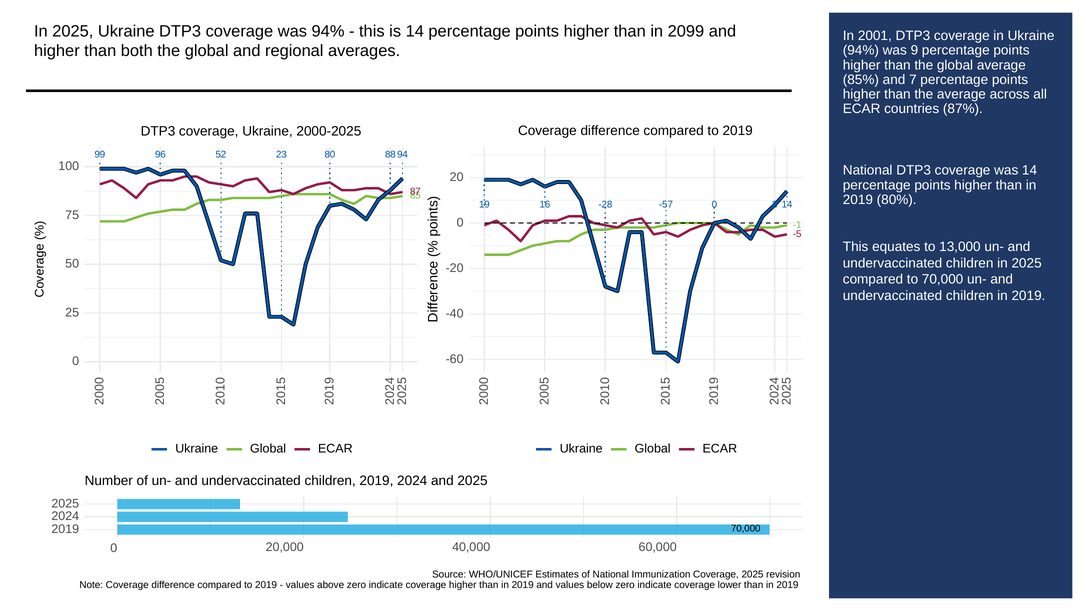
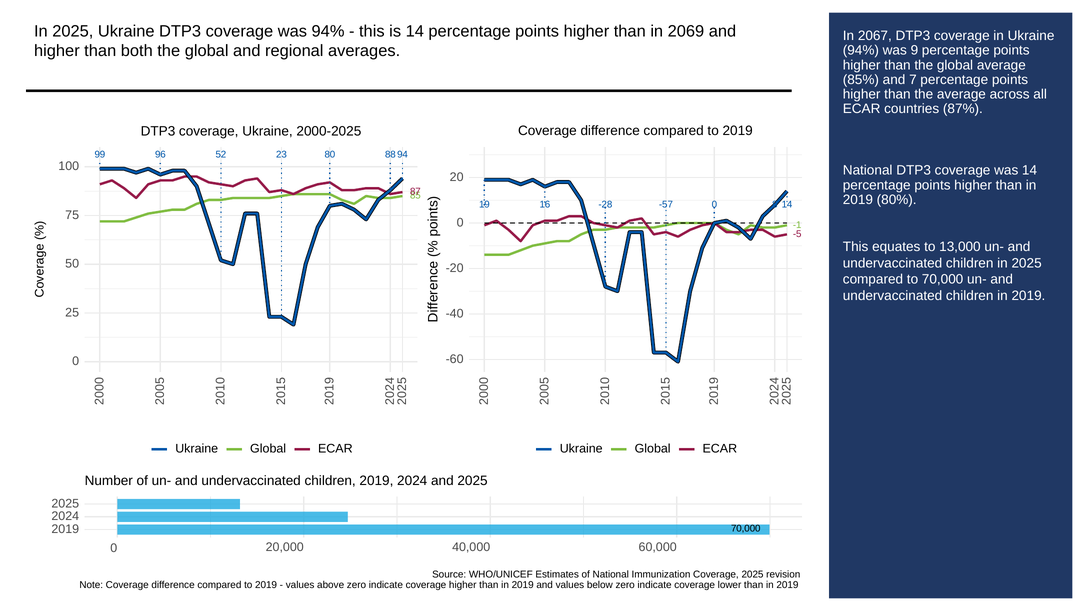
2099: 2099 -> 2069
2001: 2001 -> 2067
